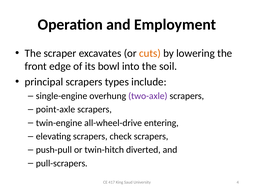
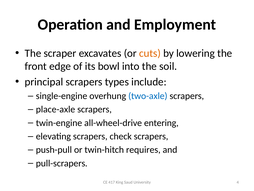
two-axle colour: purple -> blue
point-axle: point-axle -> place-axle
diverted: diverted -> requires
